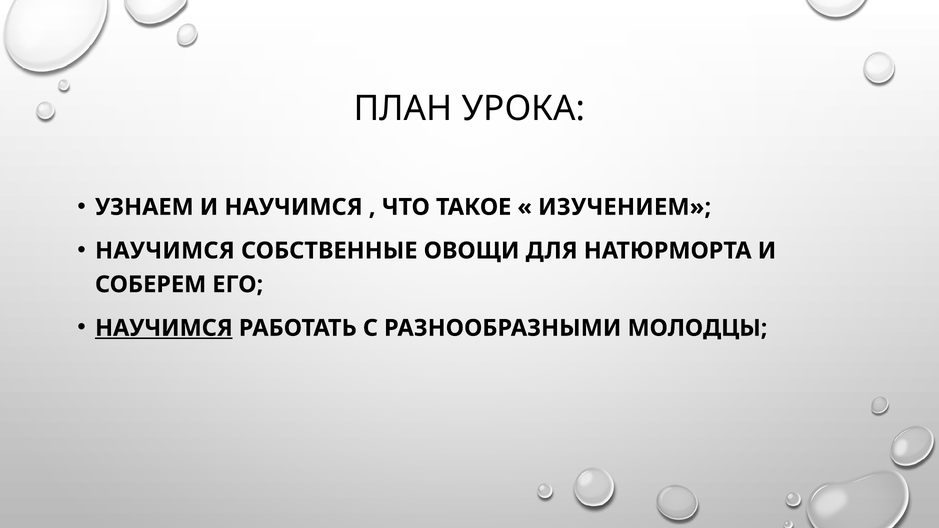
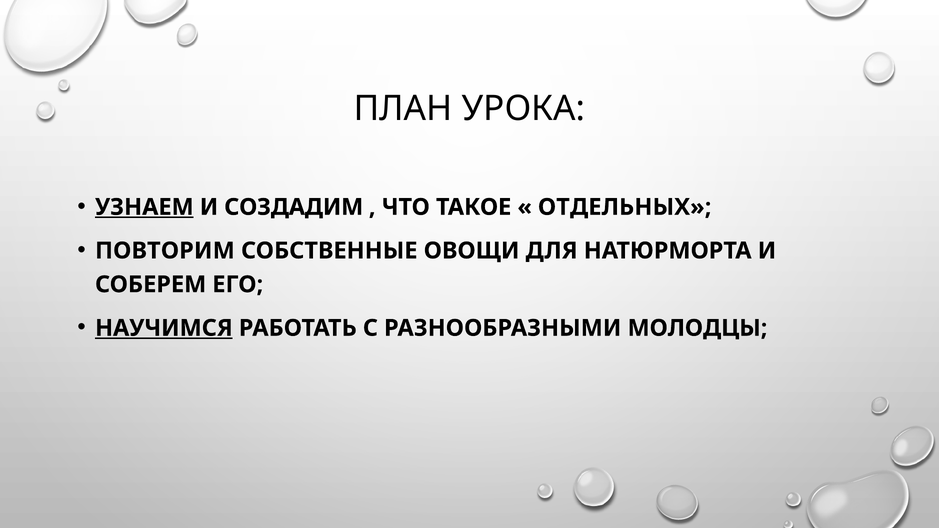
УЗНАЕМ underline: none -> present
И НАУЧИМСЯ: НАУЧИМСЯ -> СОЗДАДИМ
ИЗУЧЕНИЕМ: ИЗУЧЕНИЕМ -> ОТДЕЛЬНЫХ
НАУЧИМСЯ at (165, 251): НАУЧИМСЯ -> ПОВТОРИМ
